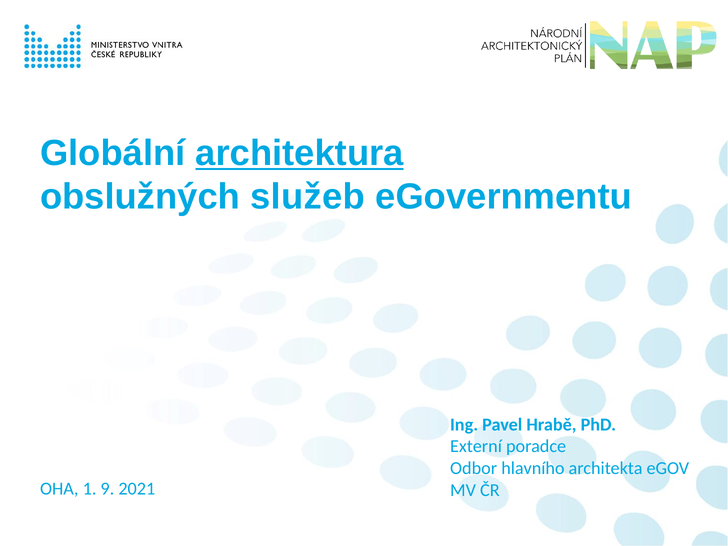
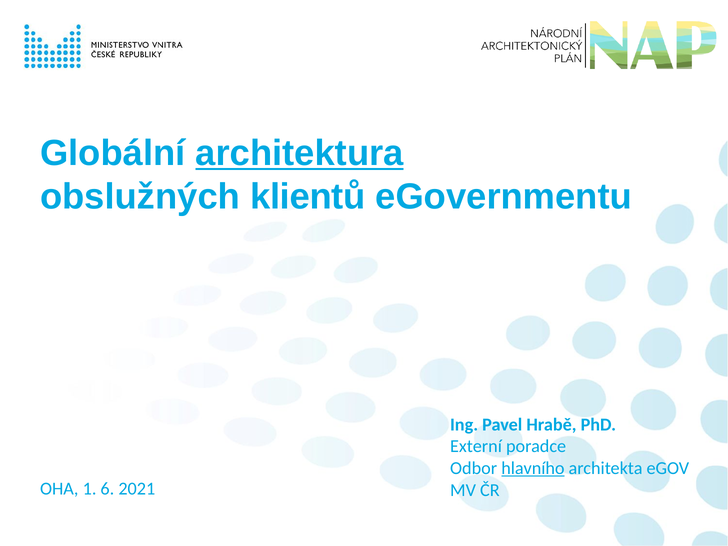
služeb: služeb -> klientů
hlavního underline: none -> present
9: 9 -> 6
